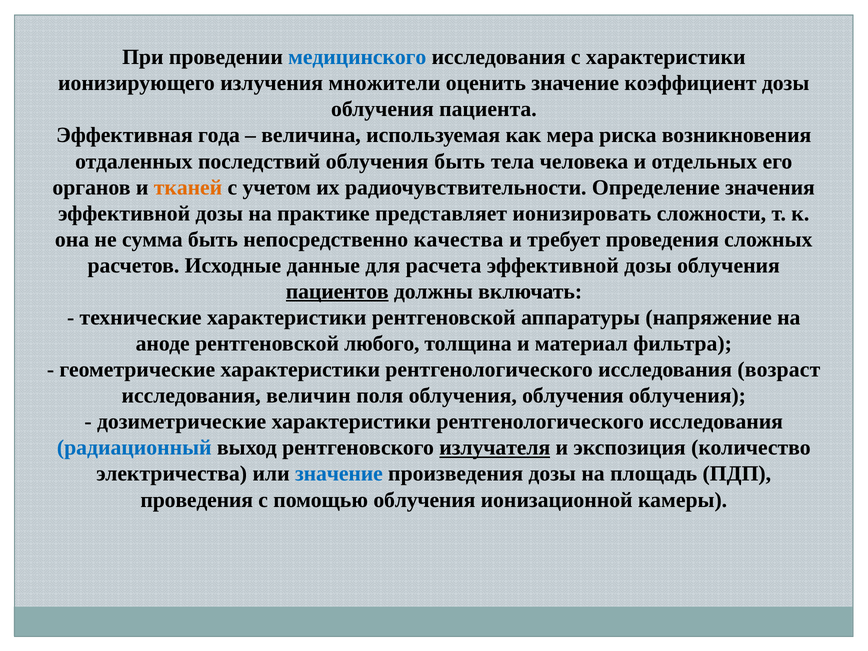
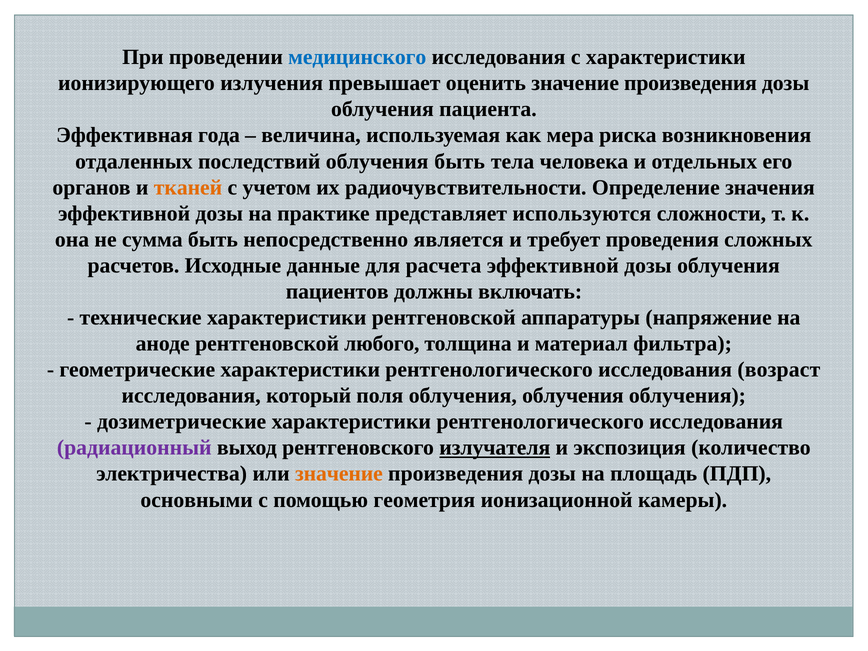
множители: множители -> превышает
оценить значение коэффициент: коэффициент -> произведения
ионизировать: ионизировать -> используются
качества: качества -> является
пациентов underline: present -> none
величин: величин -> который
радиационный colour: blue -> purple
значение at (339, 474) colour: blue -> orange
проведения at (197, 500): проведения -> основными
помощью облучения: облучения -> геометрия
